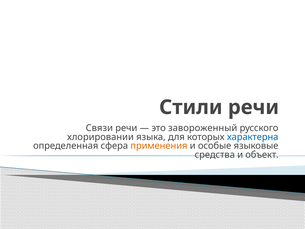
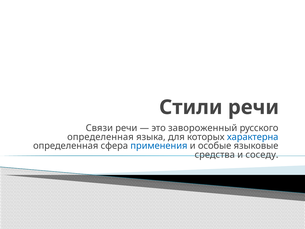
хлорировании at (100, 137): хлорировании -> определенная
применения colour: orange -> blue
объект: объект -> соседу
